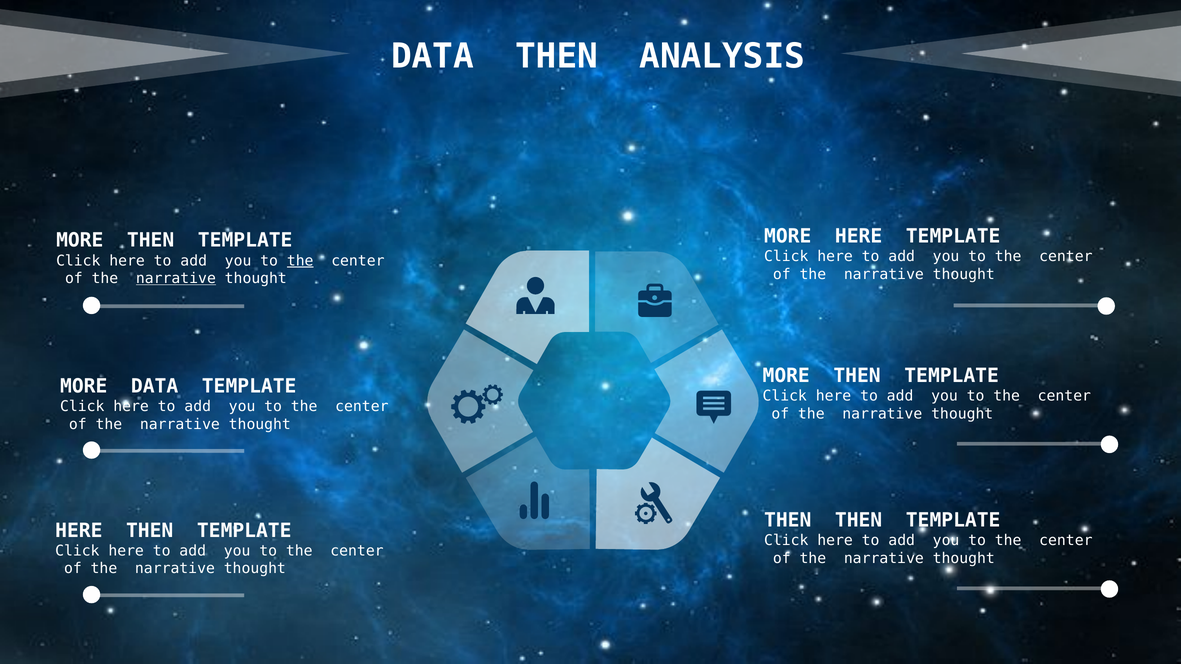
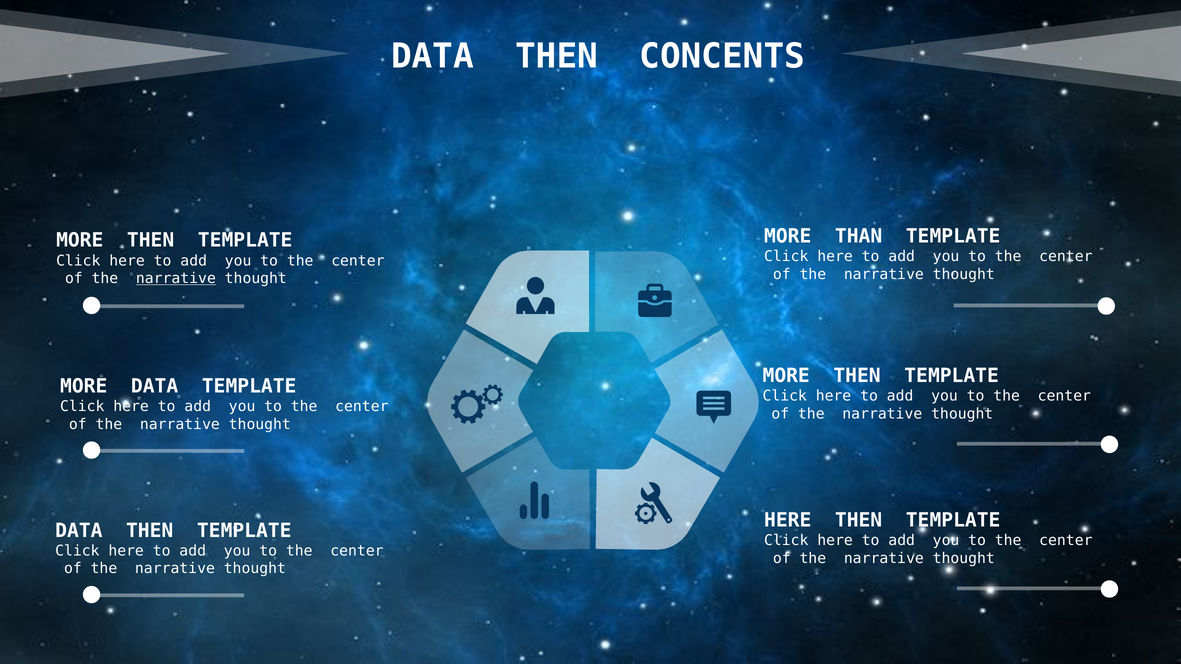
ANALYSIS: ANALYSIS -> CONCENTS
MORE HERE: HERE -> THAN
the at (300, 261) underline: present -> none
THEN at (788, 520): THEN -> HERE
HERE at (79, 531): HERE -> DATA
